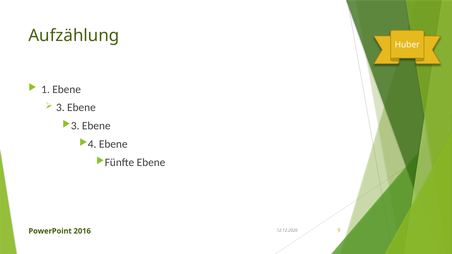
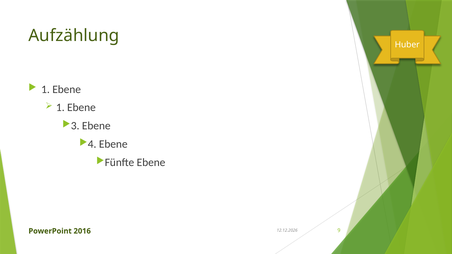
3 at (60, 108): 3 -> 1
